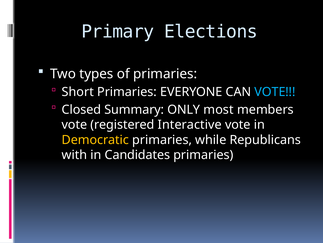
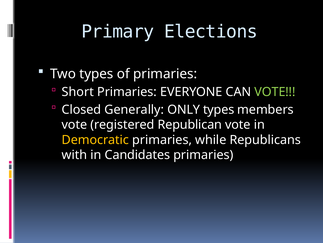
VOTE at (275, 92) colour: light blue -> light green
Summary: Summary -> Generally
ONLY most: most -> types
Interactive: Interactive -> Republican
